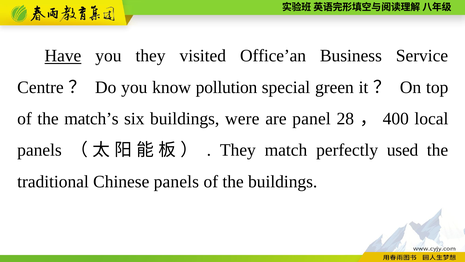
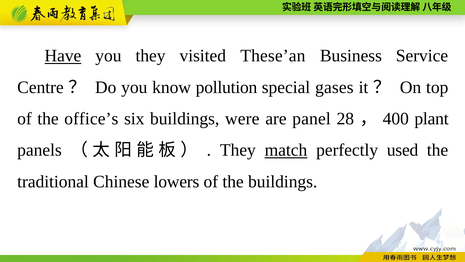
Office’an: Office’an -> These’an
green: green -> gases
match’s: match’s -> office’s
local: local -> plant
match underline: none -> present
Chinese panels: panels -> lowers
